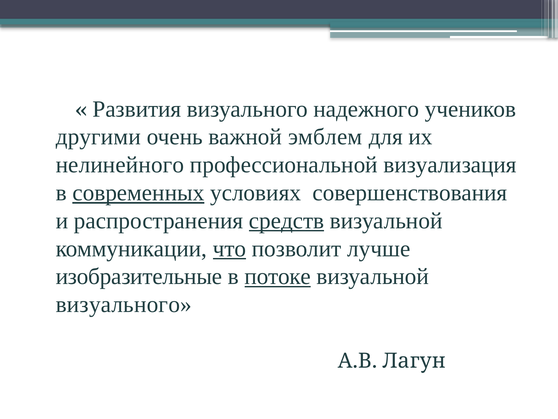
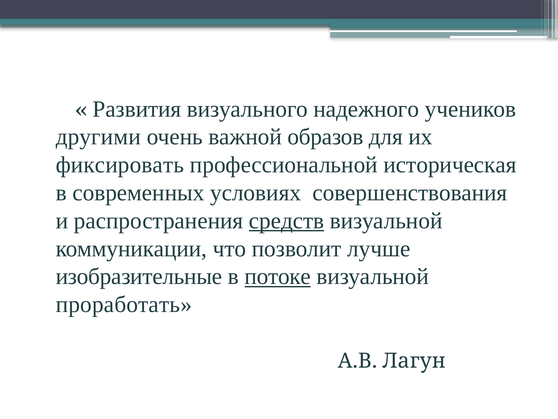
эмблем: эмблем -> образов
нелинейного: нелинейного -> фиксировать
визуализация: визуализация -> историческая
современных underline: present -> none
что underline: present -> none
визуального at (124, 304): визуального -> проработать
